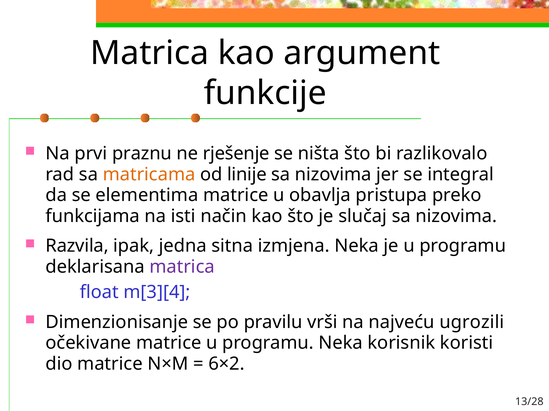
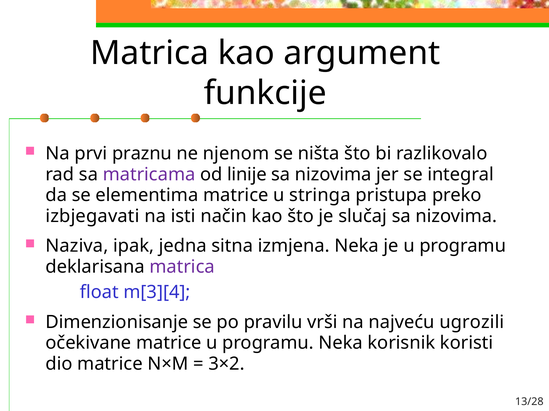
rješenje: rješenje -> njenom
matricama colour: orange -> purple
obavlja: obavlja -> stringa
funkcijama: funkcijama -> izbjegavati
Razvila: Razvila -> Naziva
6×2: 6×2 -> 3×2
